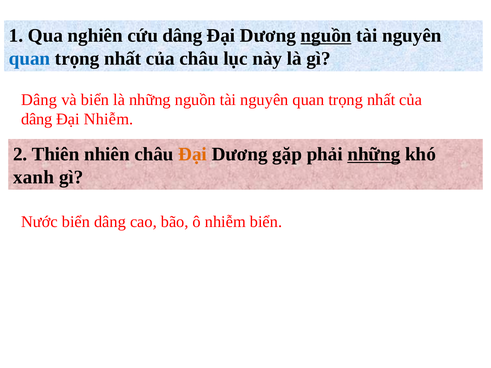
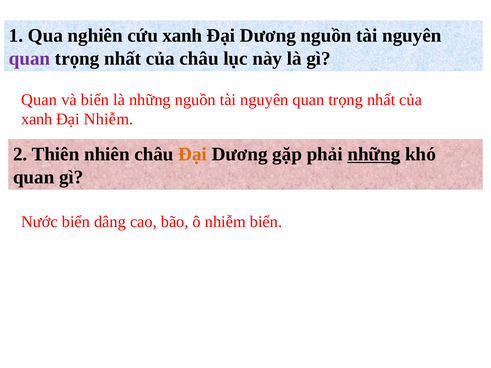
cứu dâng: dâng -> xanh
nguồn at (326, 36) underline: present -> none
quan at (30, 59) colour: blue -> purple
Dâng at (39, 100): Dâng -> Quan
dâng at (37, 119): dâng -> xanh
xanh at (34, 177): xanh -> quan
